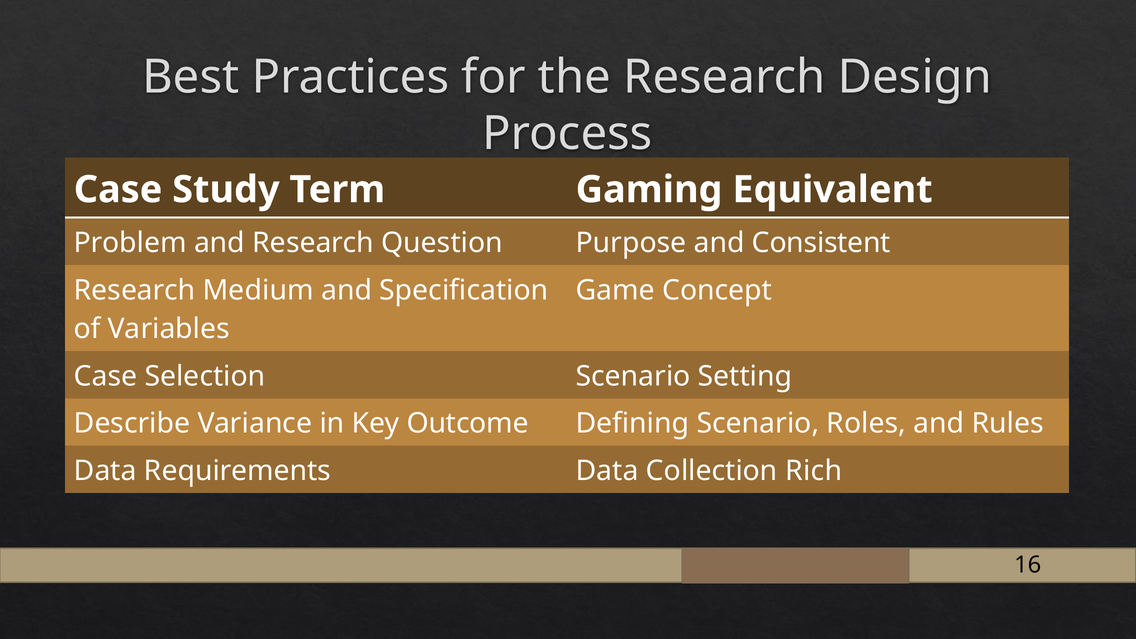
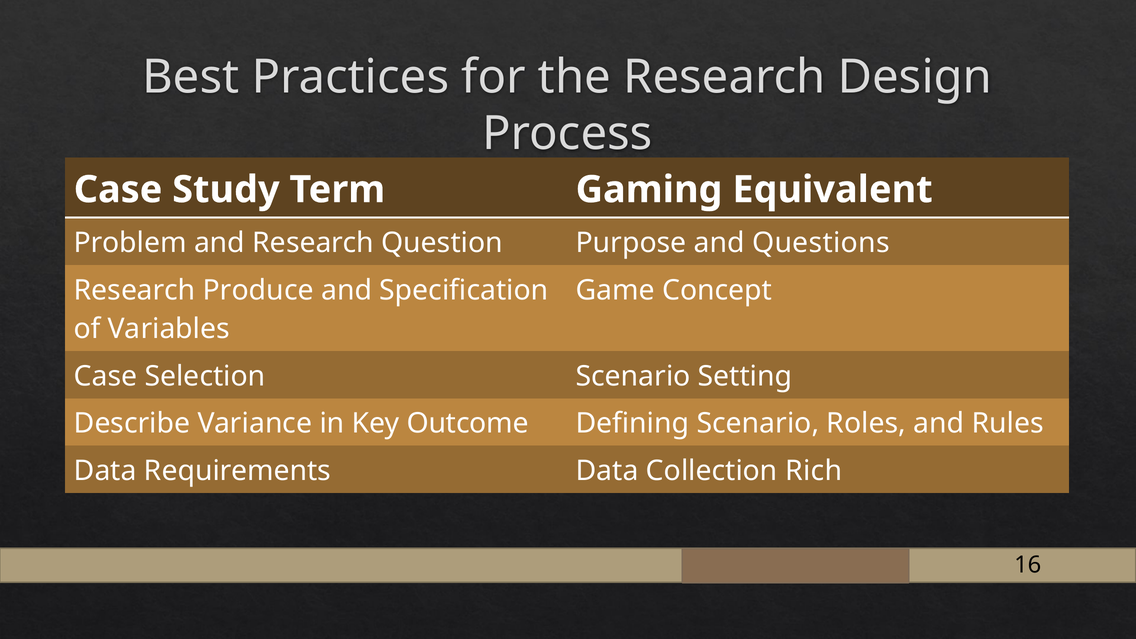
Consistent: Consistent -> Questions
Medium: Medium -> Produce
